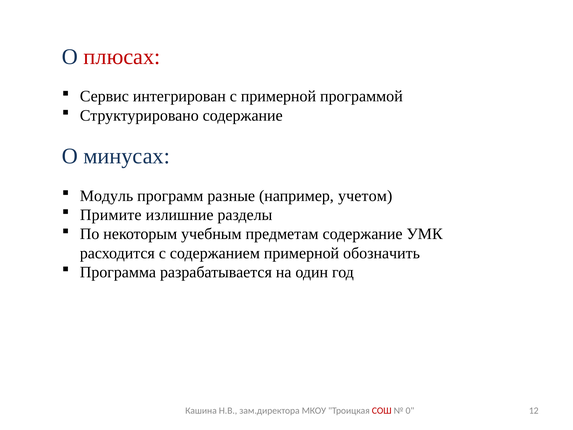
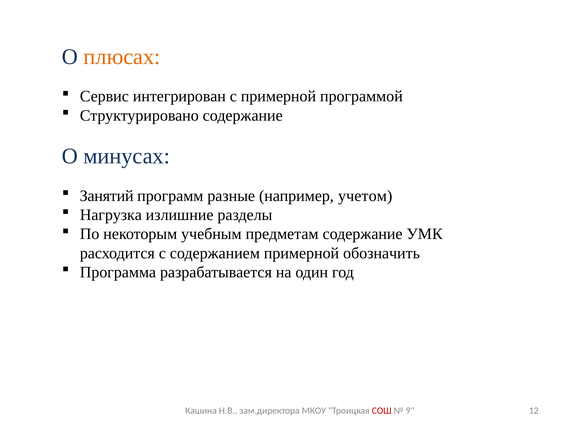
плюсах colour: red -> orange
Модуль: Модуль -> Занятий
Примите: Примите -> Нагрузка
0: 0 -> 9
